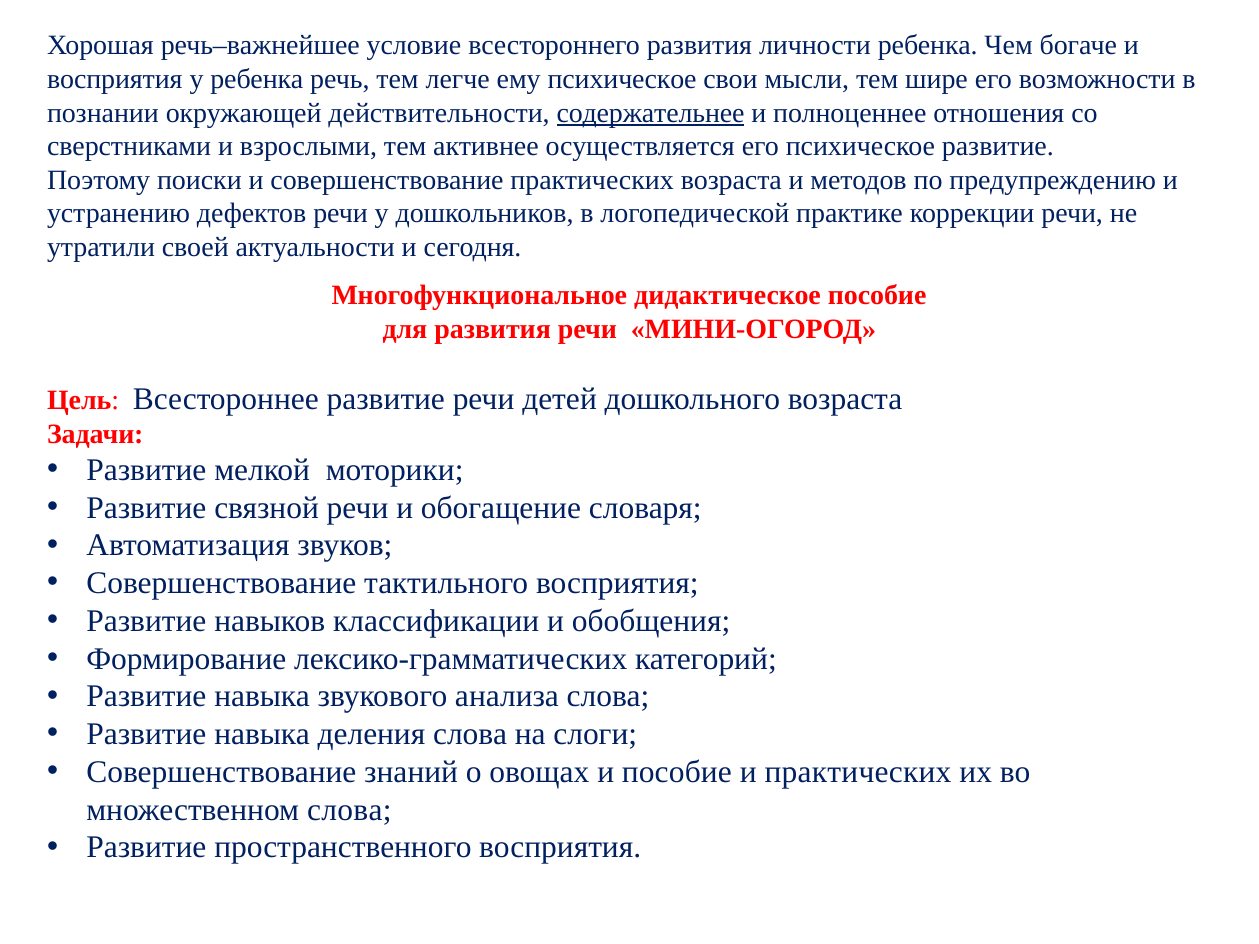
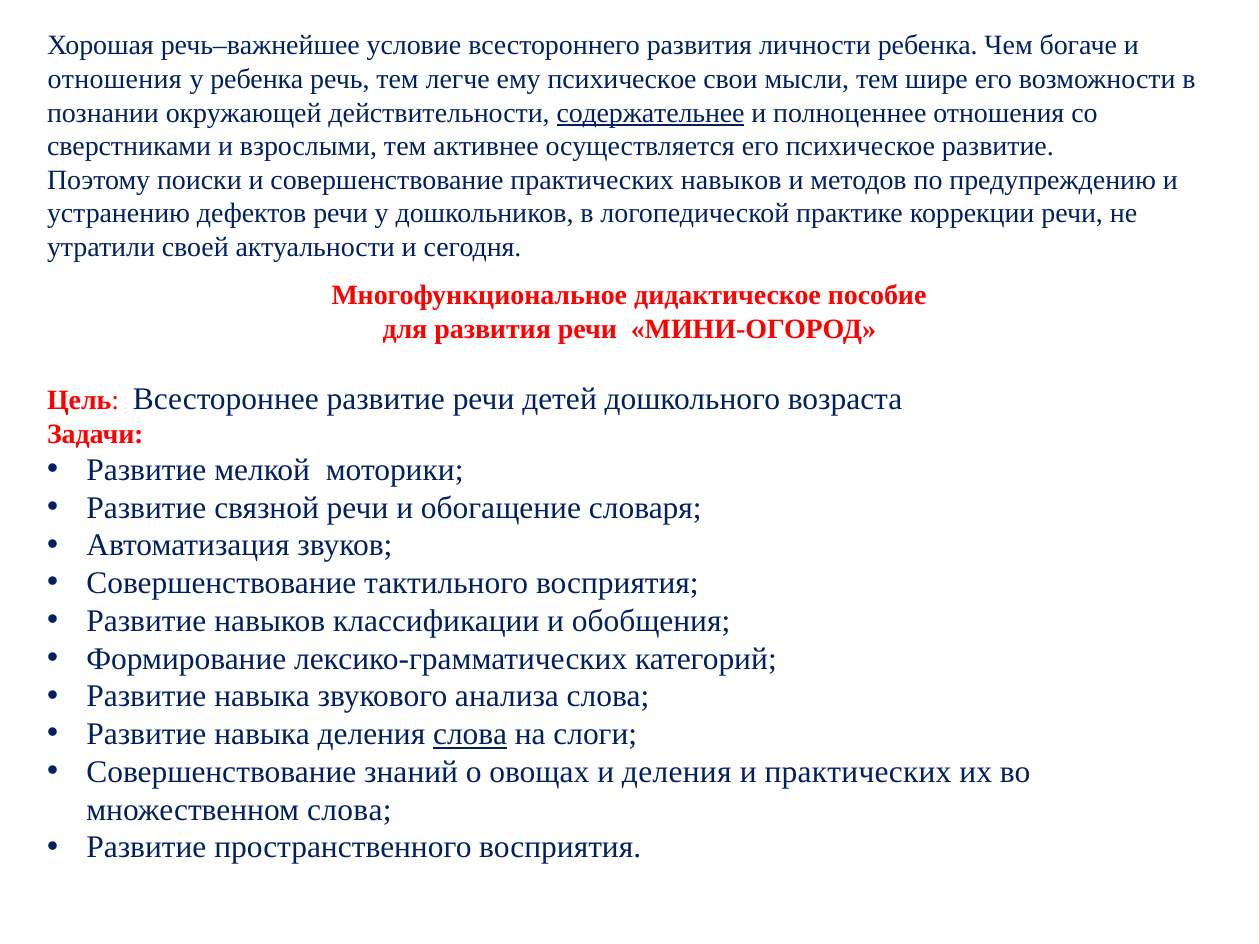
восприятия at (115, 79): восприятия -> отношения
практических возраста: возраста -> навыков
слова at (470, 734) underline: none -> present
и пособие: пособие -> деления
